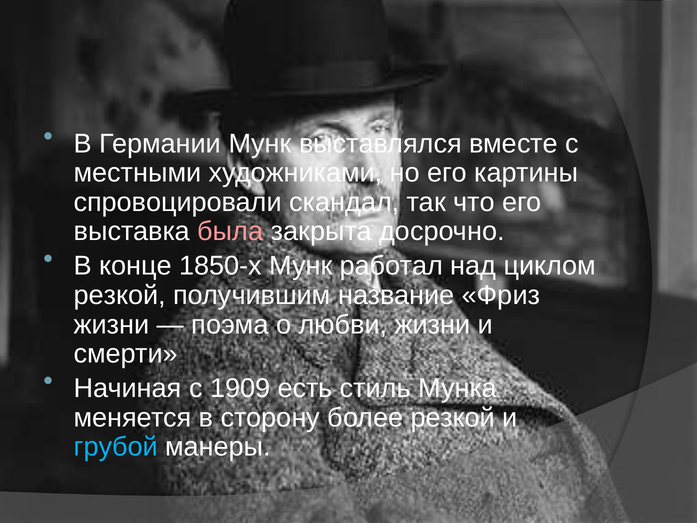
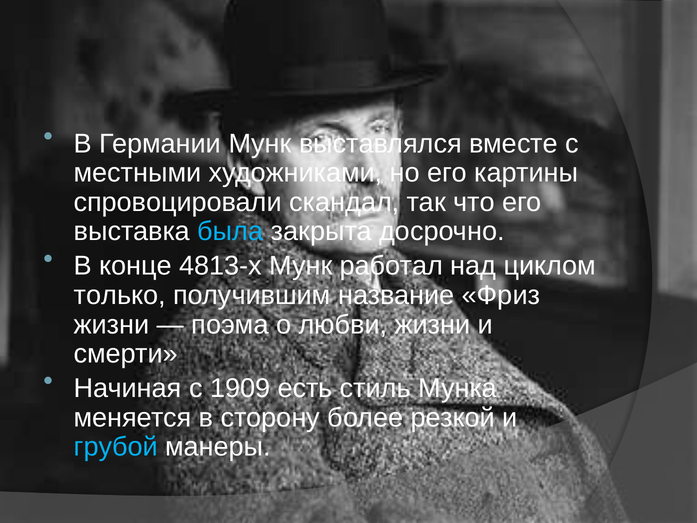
была colour: pink -> light blue
1850-х: 1850-х -> 4813-х
резкой at (120, 295): резкой -> только
